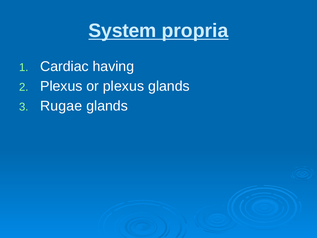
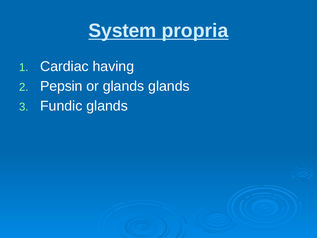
Plexus at (61, 86): Plexus -> Pepsin
or plexus: plexus -> glands
Rugae: Rugae -> Fundic
